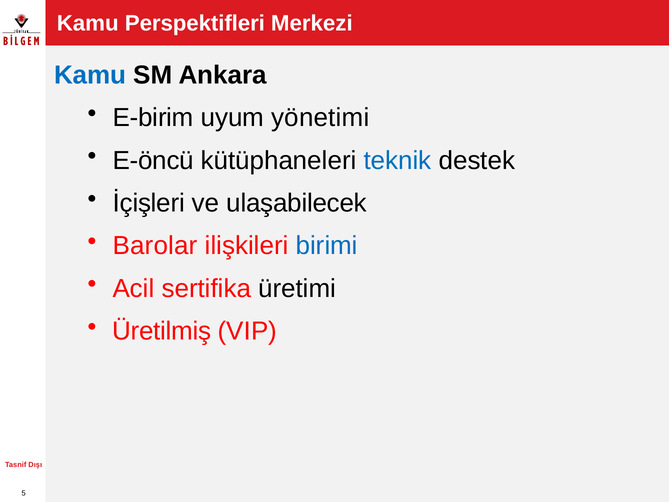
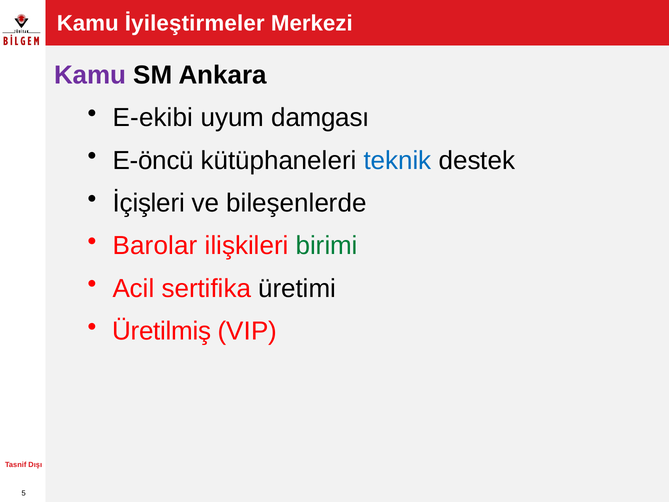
Perspektifleri: Perspektifleri -> İyileştirmeler
Kamu at (90, 75) colour: blue -> purple
E-birim: E-birim -> E-ekibi
yönetimi: yönetimi -> damgası
ulaşabilecek: ulaşabilecek -> bileşenlerde
birimi colour: blue -> green
